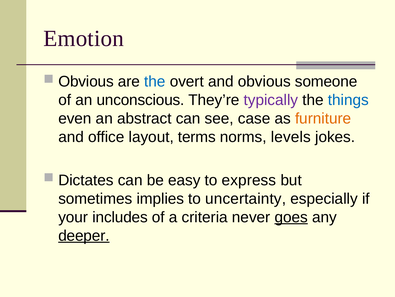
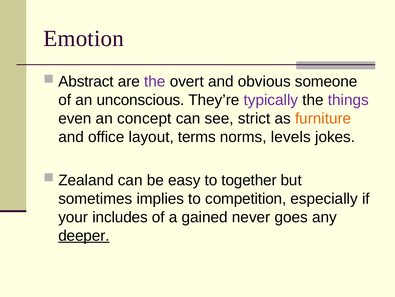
Obvious at (86, 81): Obvious -> Abstract
the at (155, 81) colour: blue -> purple
things colour: blue -> purple
abstract: abstract -> concept
case: case -> strict
Dictates: Dictates -> Zealand
express: express -> together
uncertainty: uncertainty -> competition
criteria: criteria -> gained
goes underline: present -> none
